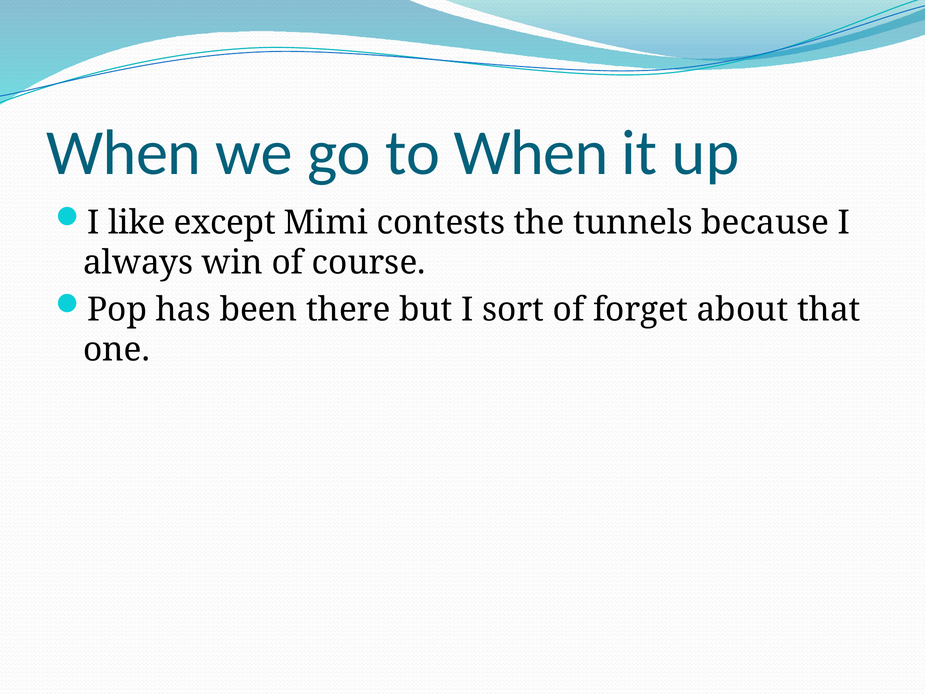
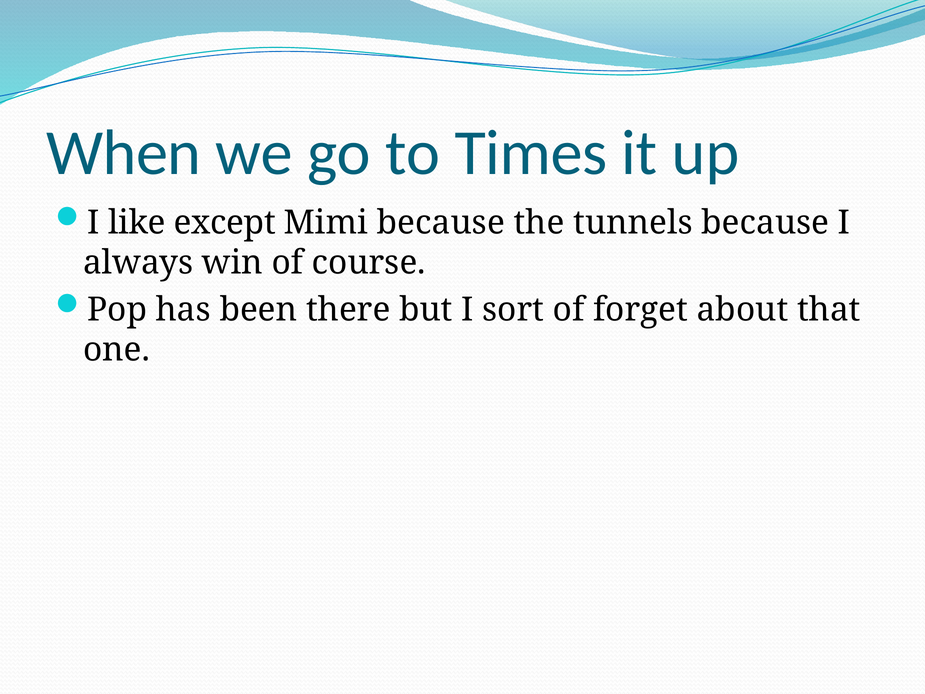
to When: When -> Times
Mimi contests: contests -> because
